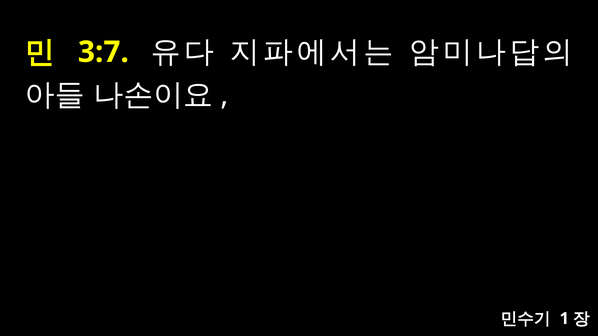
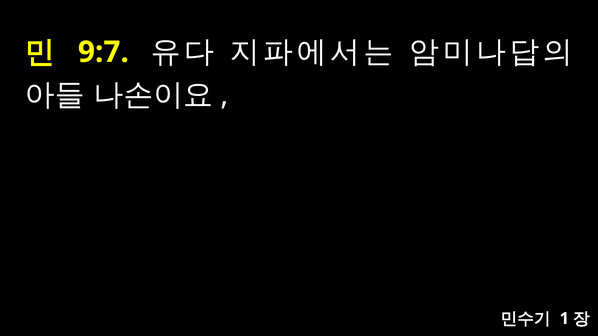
3:7: 3:7 -> 9:7
